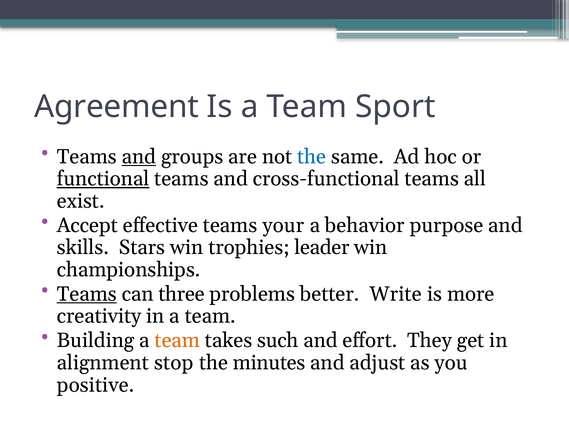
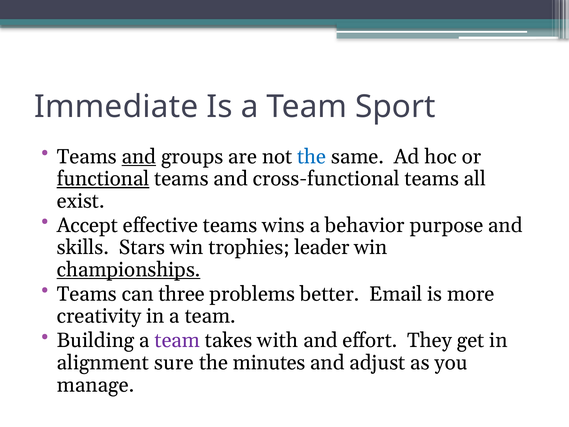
Agreement: Agreement -> Immediate
your: your -> wins
championships underline: none -> present
Teams at (87, 294) underline: present -> none
Write: Write -> Email
team at (177, 340) colour: orange -> purple
such: such -> with
stop: stop -> sure
positive: positive -> manage
